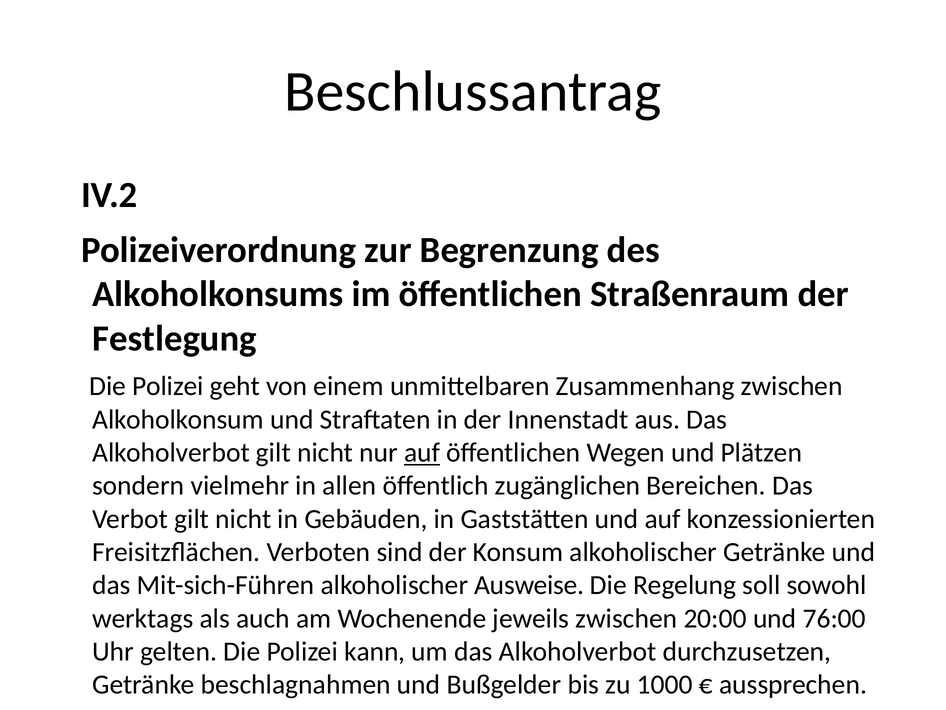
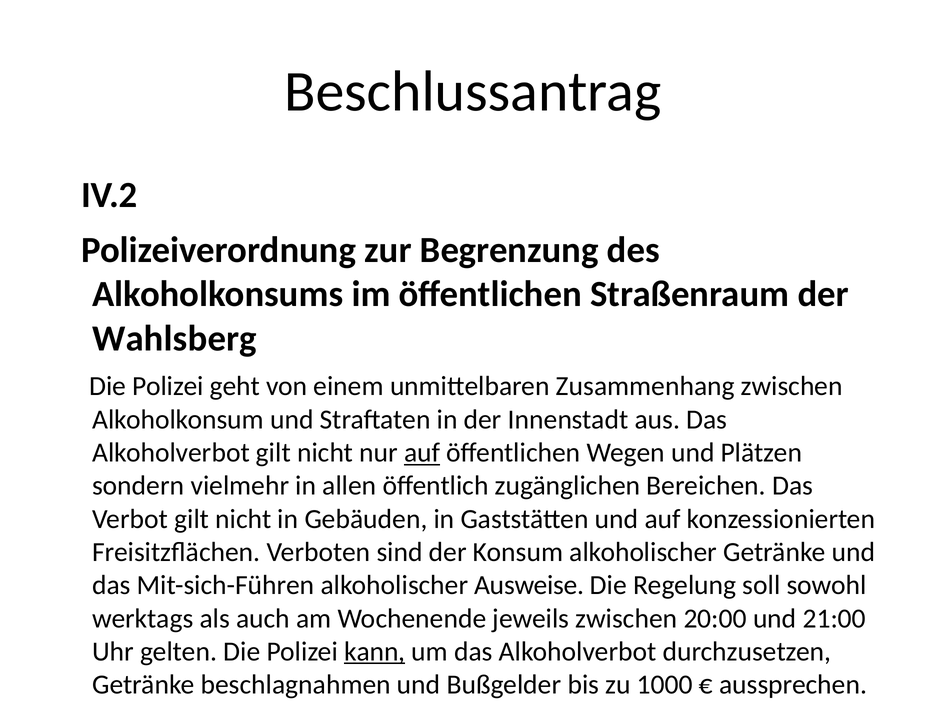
Festlegung: Festlegung -> Wahlsberg
76:00: 76:00 -> 21:00
kann underline: none -> present
